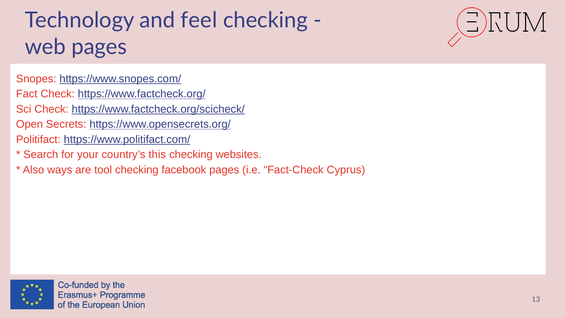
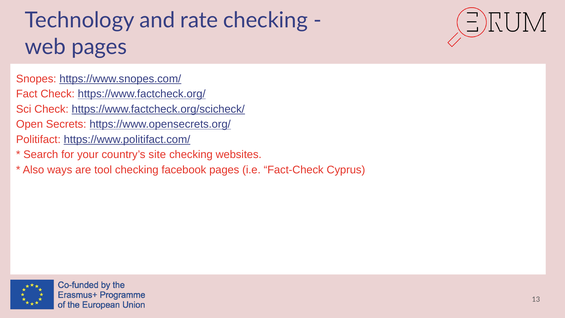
feel: feel -> rate
this: this -> site
